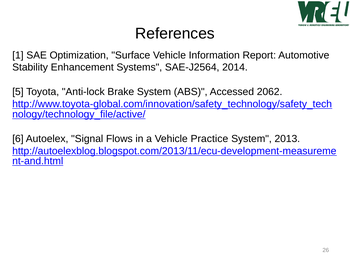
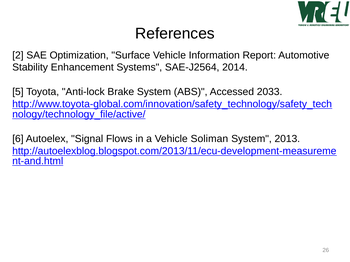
1: 1 -> 2
2062: 2062 -> 2033
Practice: Practice -> Soliman
